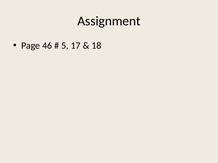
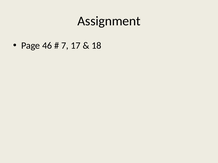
5: 5 -> 7
